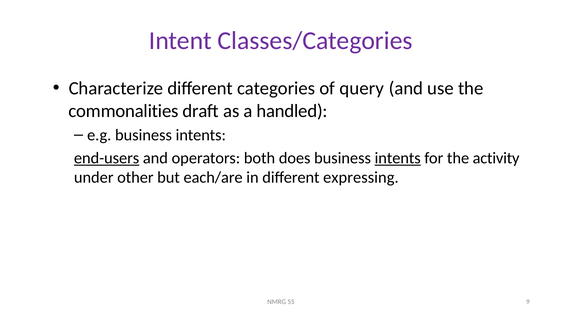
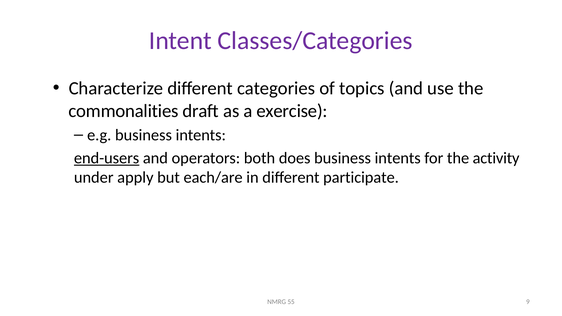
query: query -> topics
handled: handled -> exercise
intents at (398, 158) underline: present -> none
other: other -> apply
expressing: expressing -> participate
